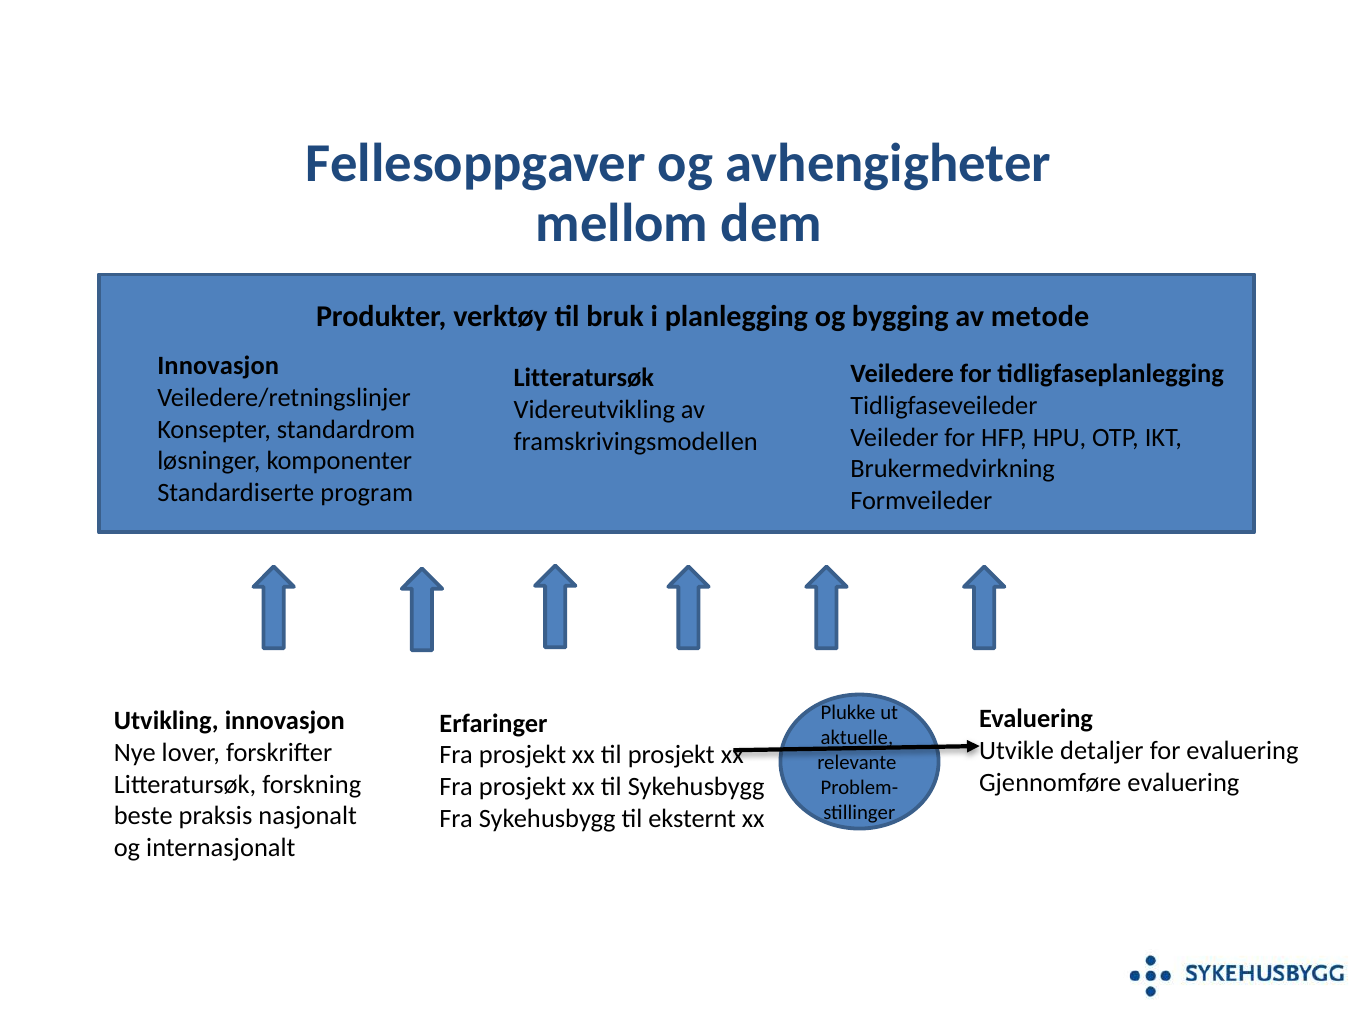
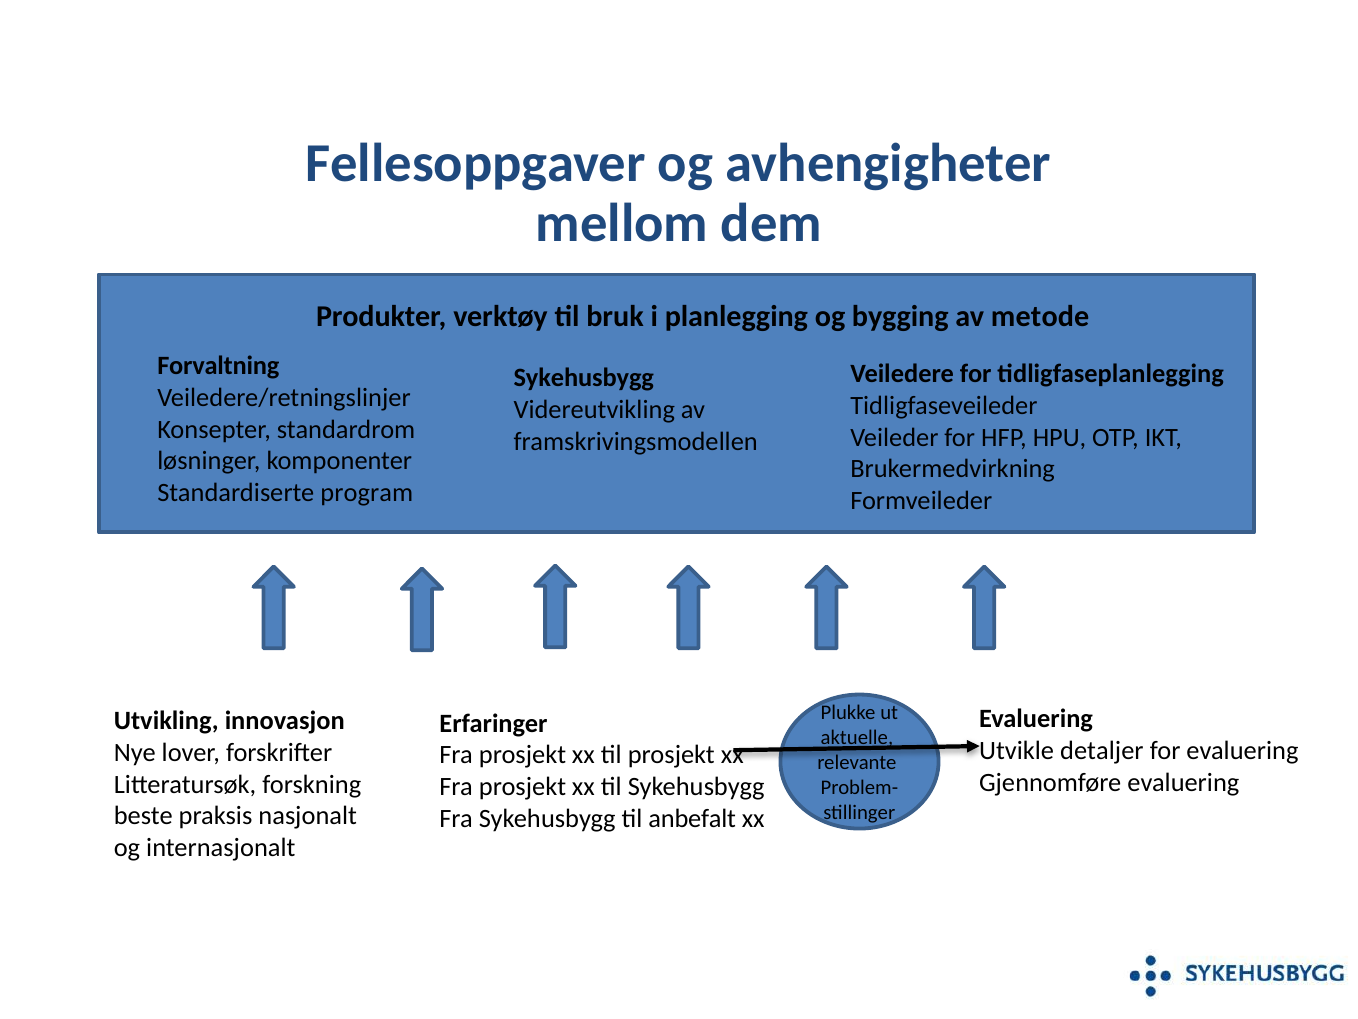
Innovasjon at (218, 366): Innovasjon -> Forvaltning
Litteratursøk at (584, 378): Litteratursøk -> Sykehusbygg
eksternt: eksternt -> anbefalt
